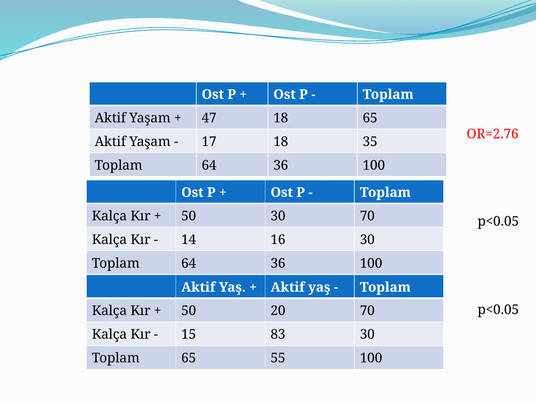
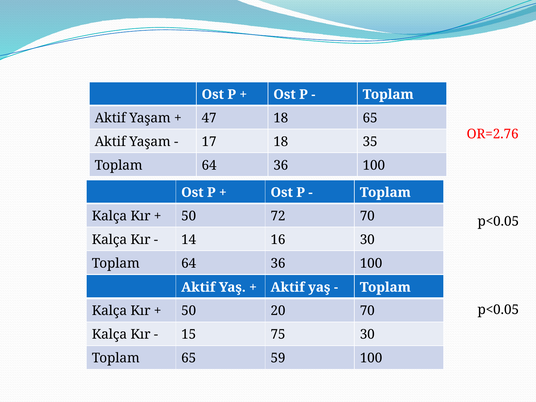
50 30: 30 -> 72
83: 83 -> 75
55: 55 -> 59
